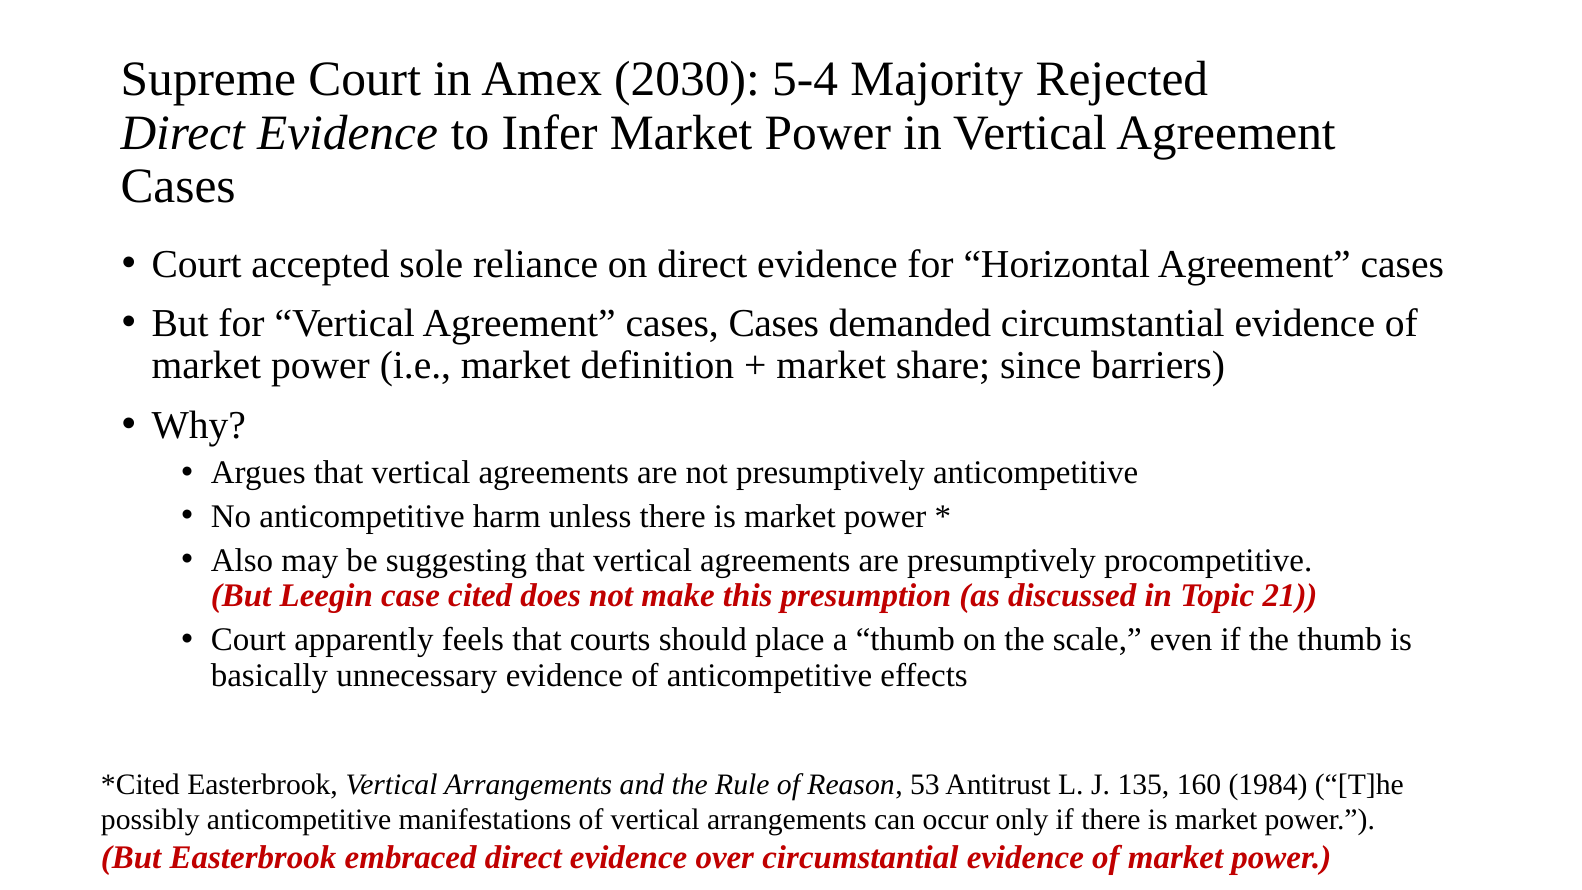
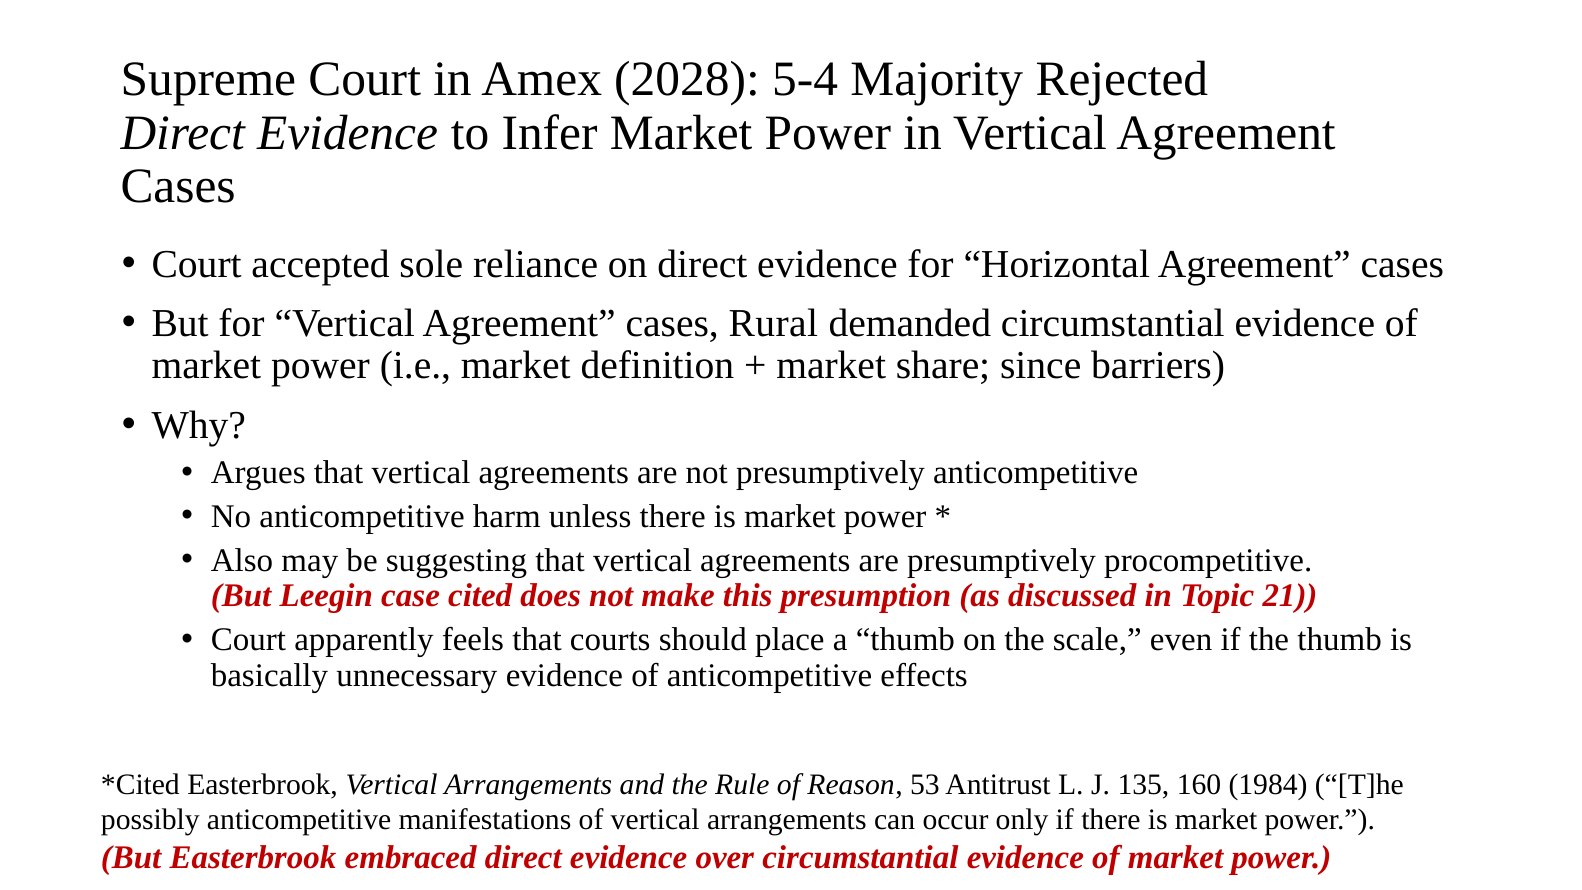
2030: 2030 -> 2028
cases Cases: Cases -> Rural
